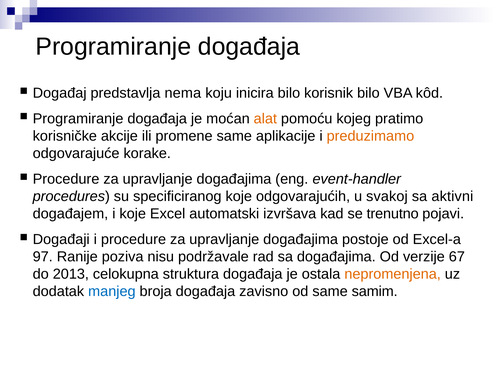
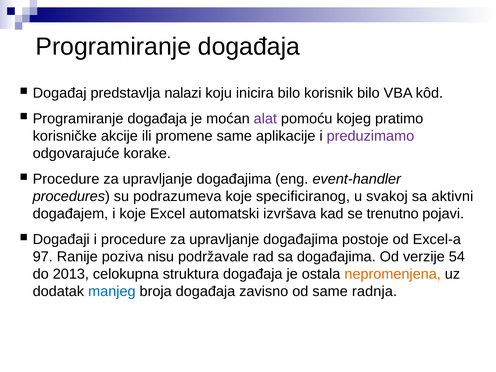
nema: nema -> nalazi
alat colour: orange -> purple
preduzimamo colour: orange -> purple
specificiranog: specificiranog -> podrazumeva
odgovarajućih: odgovarajućih -> specificiranog
67: 67 -> 54
samim: samim -> radnja
